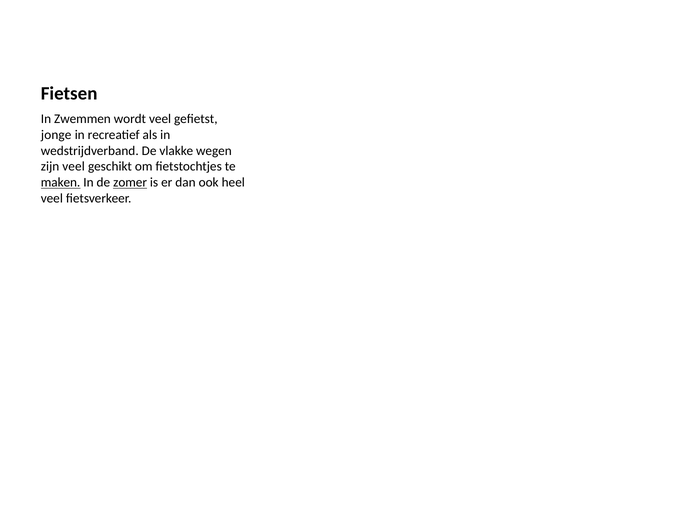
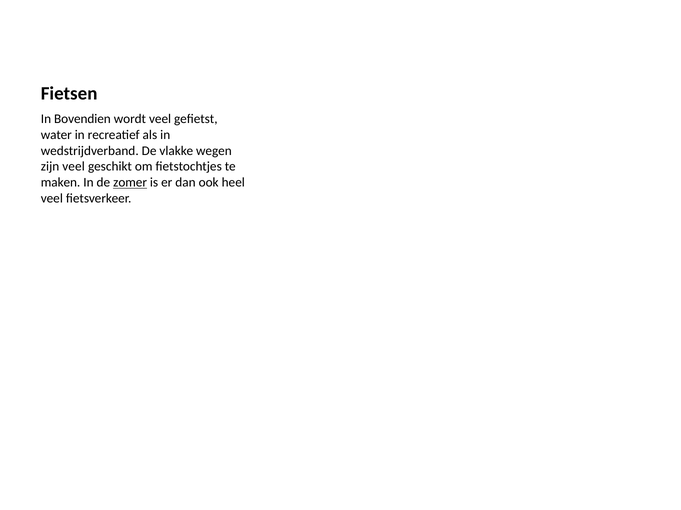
Zwemmen: Zwemmen -> Bovendien
jonge: jonge -> water
maken underline: present -> none
